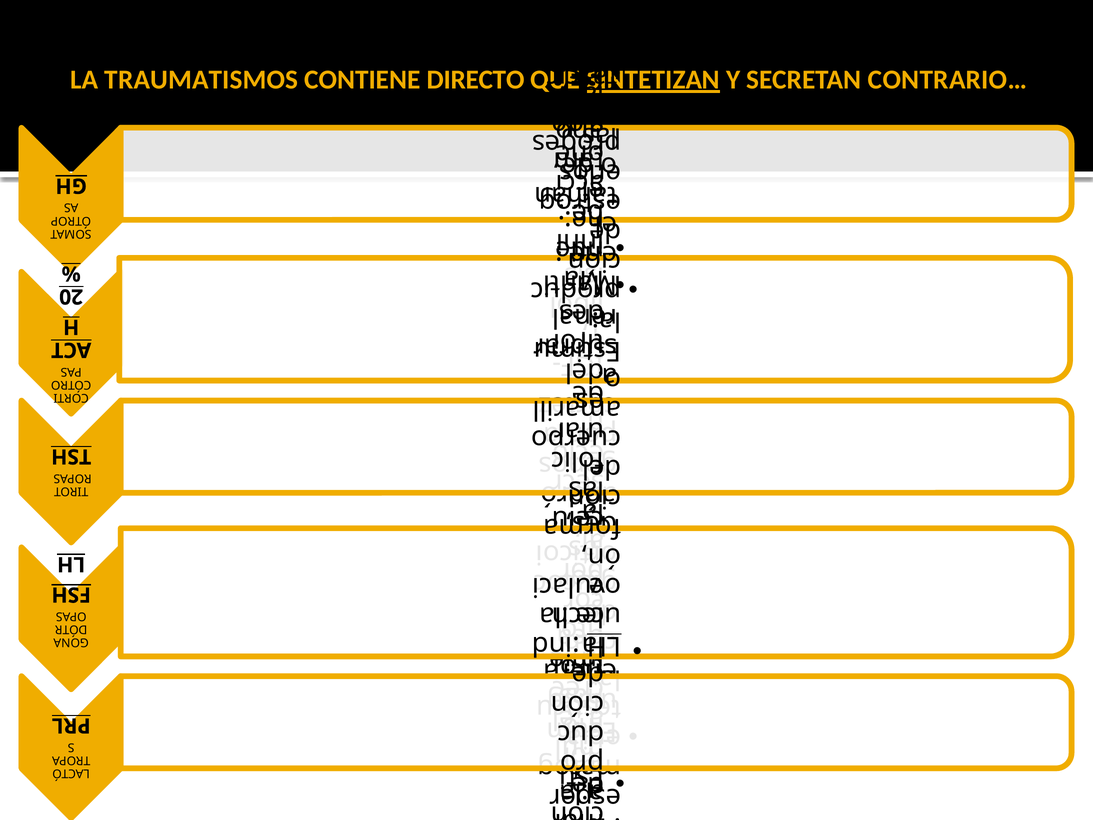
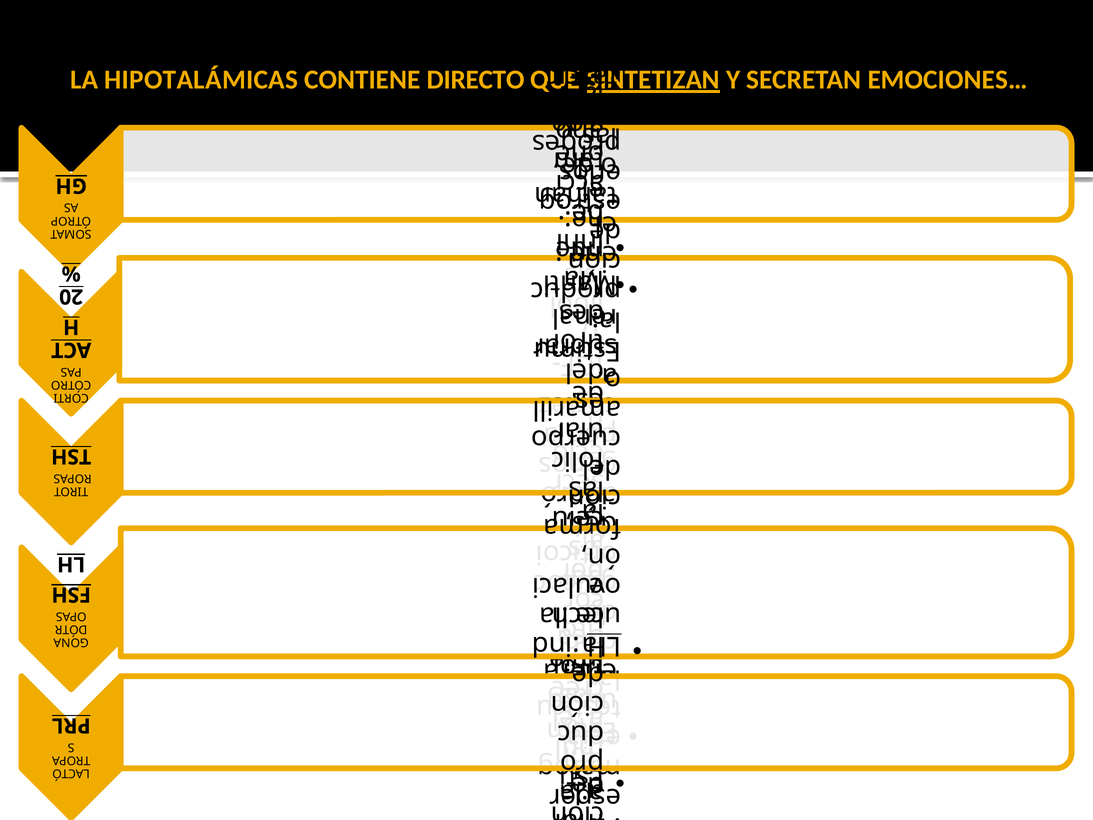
TRAUMATISMOS: TRAUMATISMOS -> HIPOTALÁMICAS
CONTRARIO…: CONTRARIO… -> EMOCIONES…
